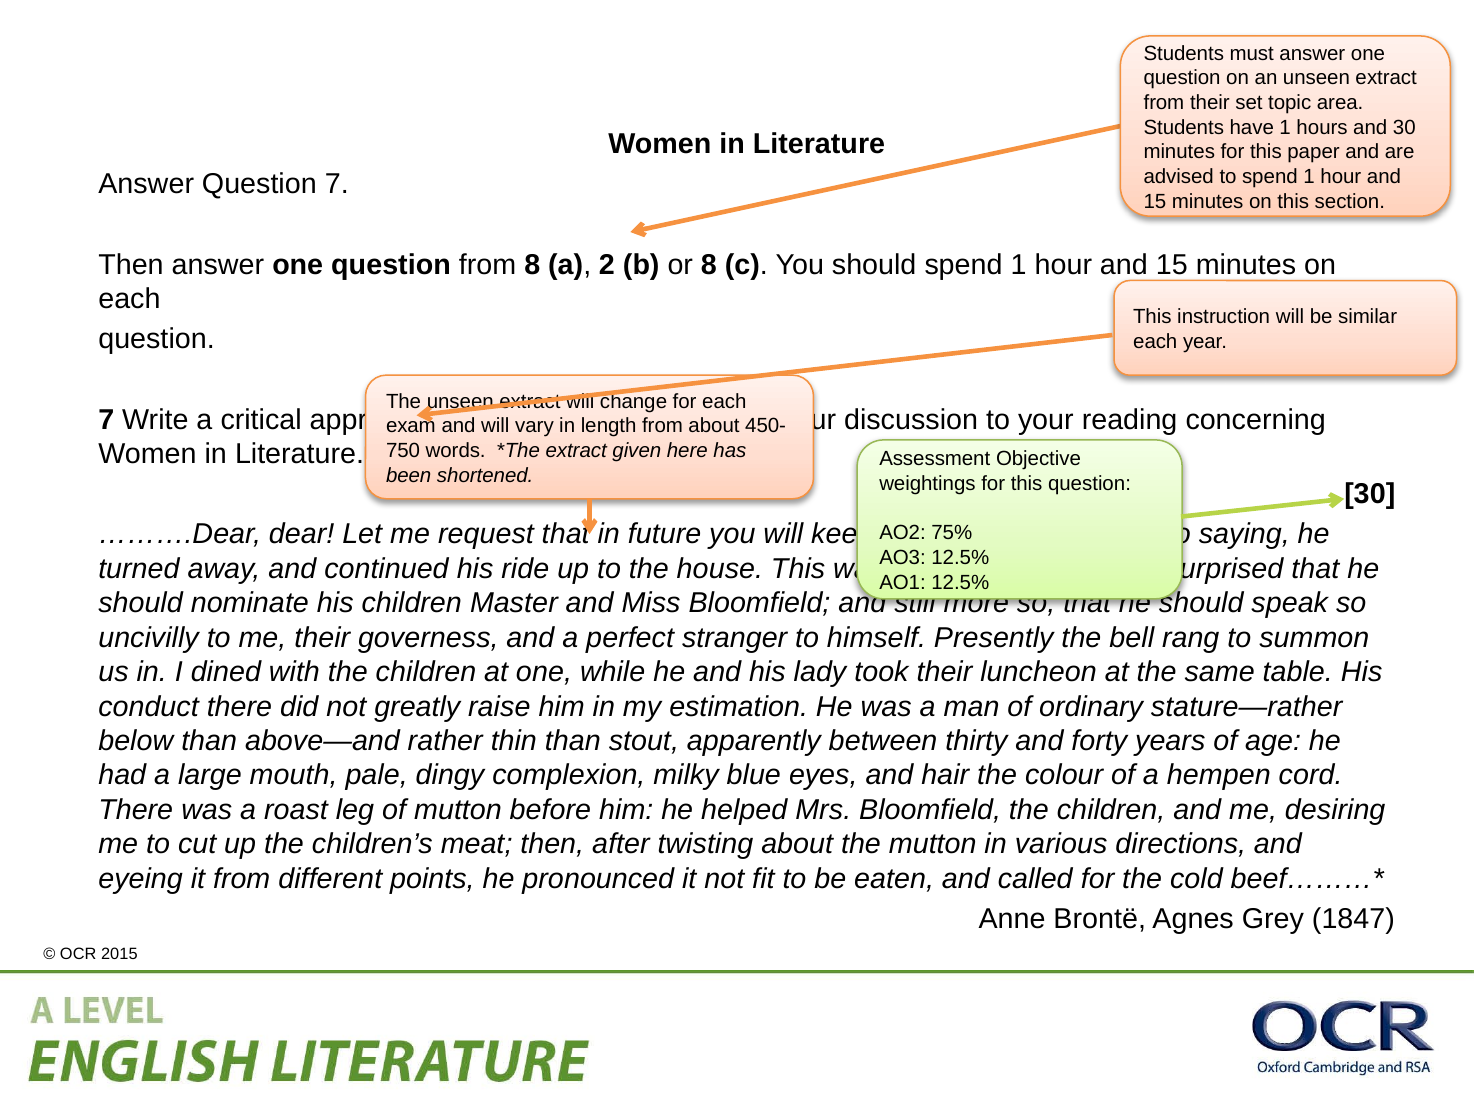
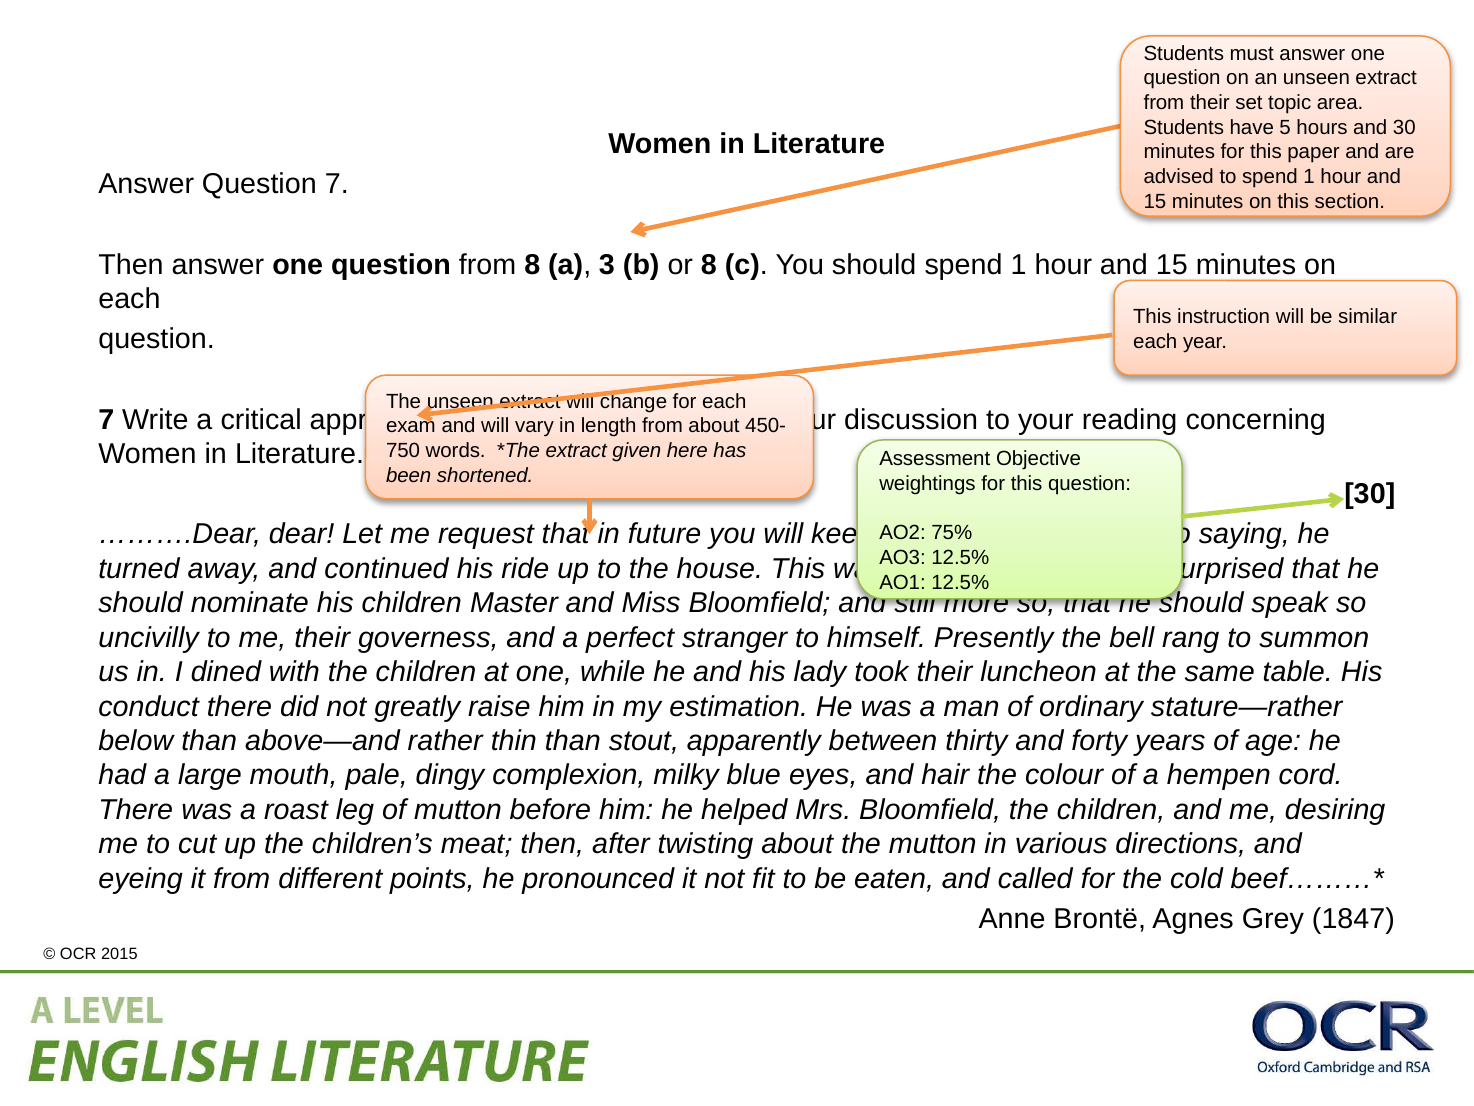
have 1: 1 -> 5
2: 2 -> 3
